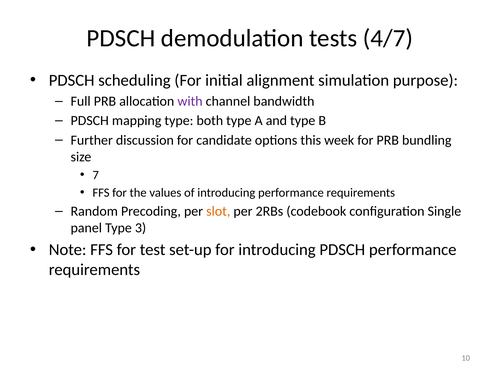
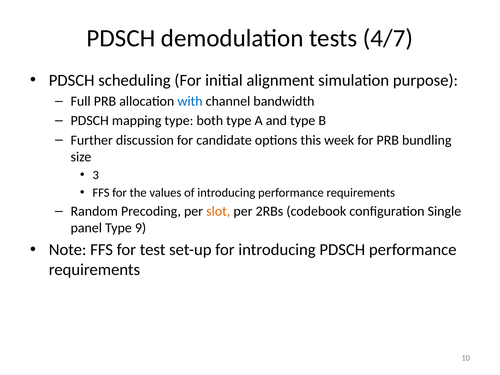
with colour: purple -> blue
7: 7 -> 3
3: 3 -> 9
